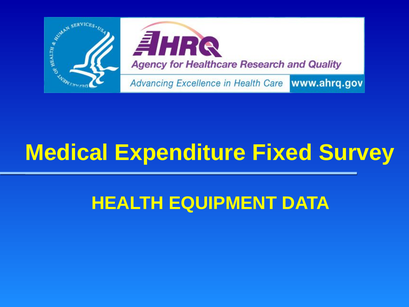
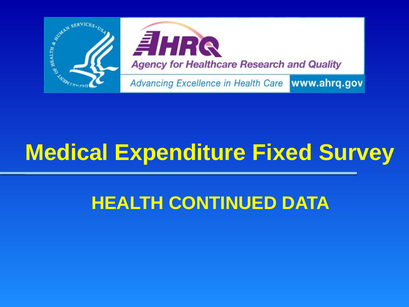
EQUIPMENT: EQUIPMENT -> CONTINUED
